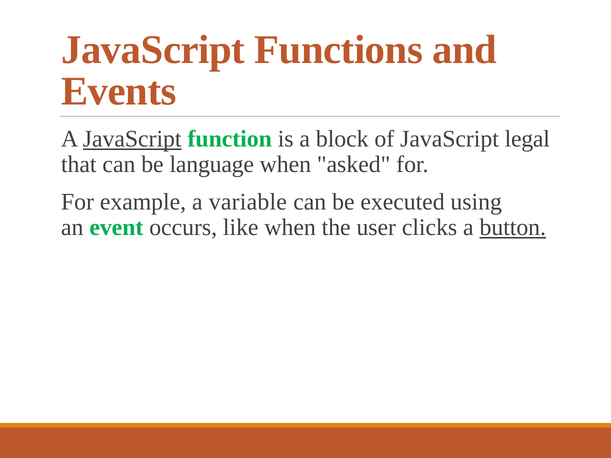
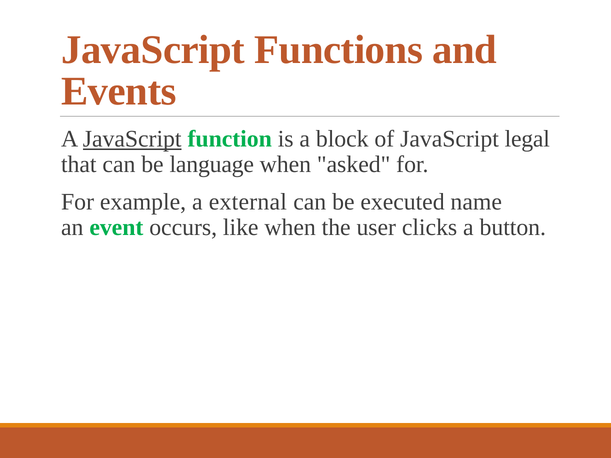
variable: variable -> external
using: using -> name
button underline: present -> none
